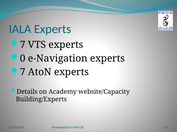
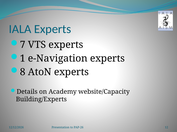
0: 0 -> 1
7 at (23, 72): 7 -> 8
